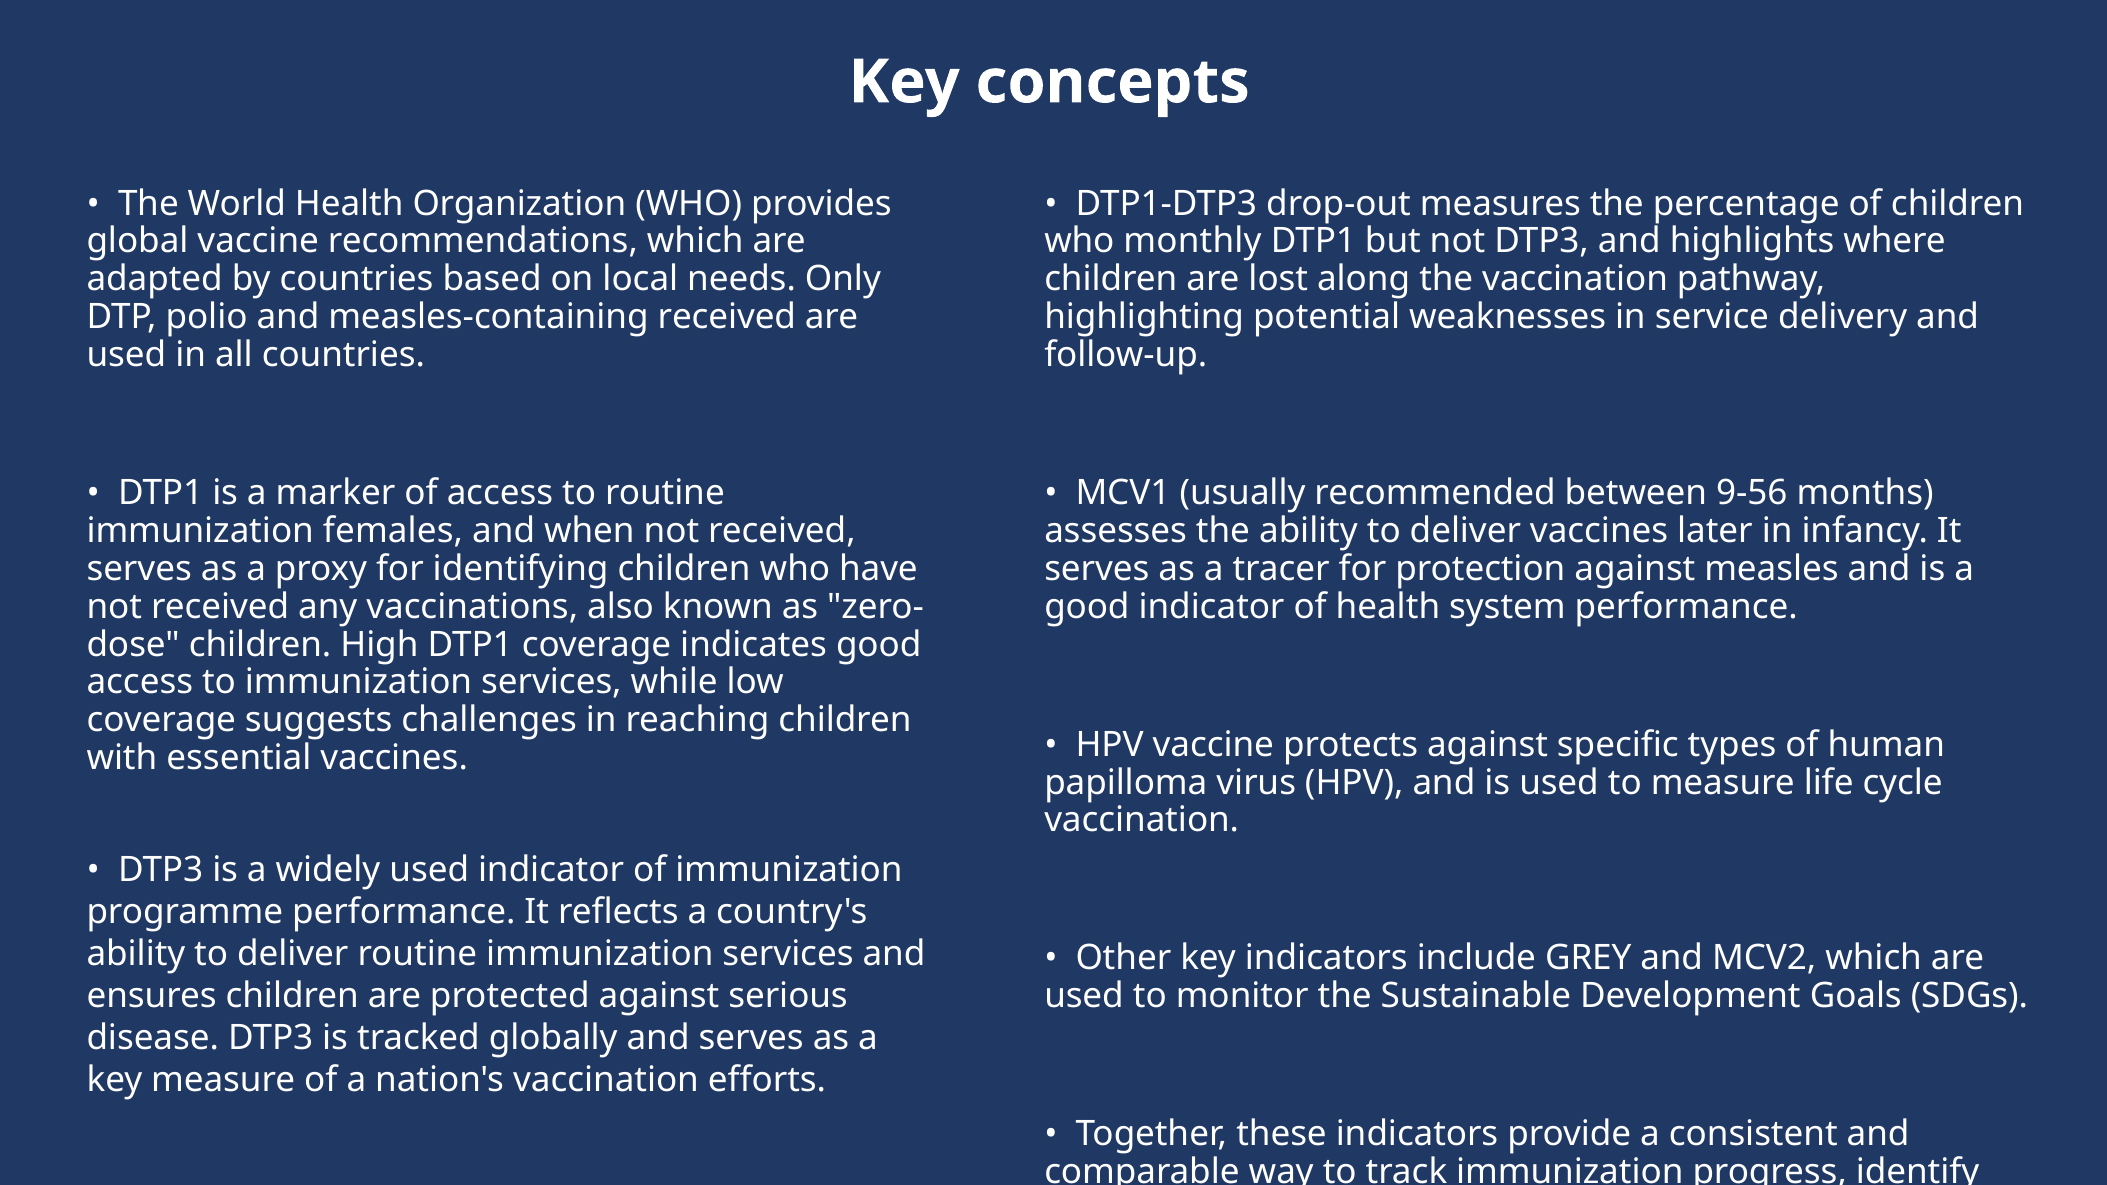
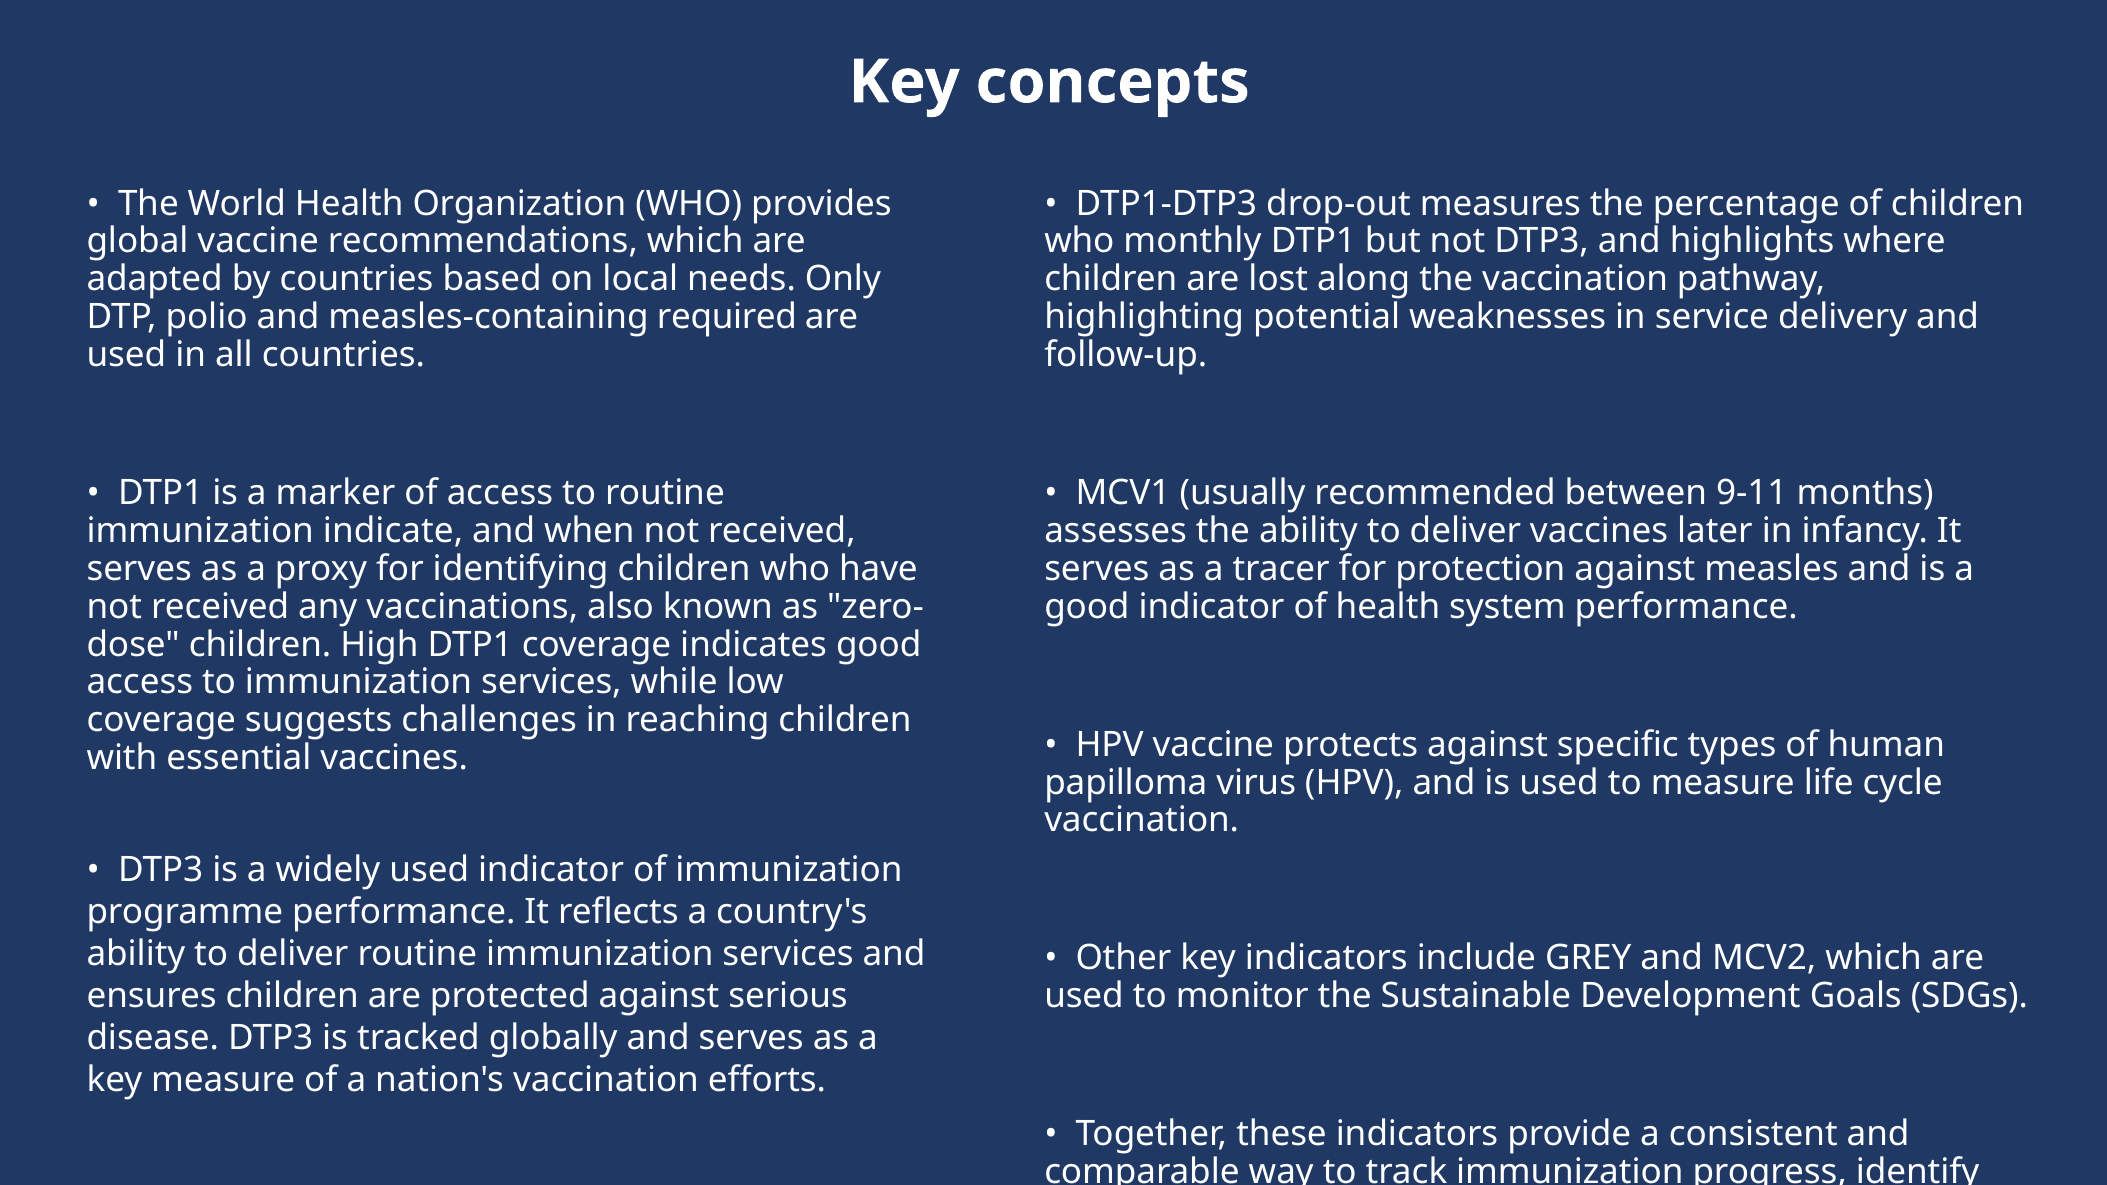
measles-containing received: received -> required
9-56: 9-56 -> 9-11
females: females -> indicate
